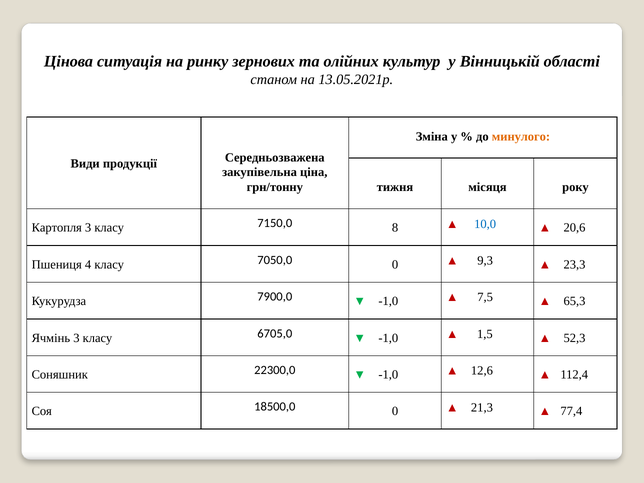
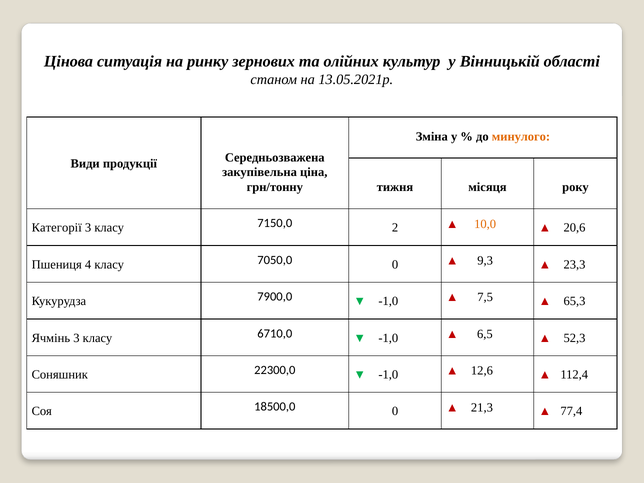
Картопля: Картопля -> Категорії
8: 8 -> 2
10,0 colour: blue -> orange
6705,0: 6705,0 -> 6710,0
1,5: 1,5 -> 6,5
